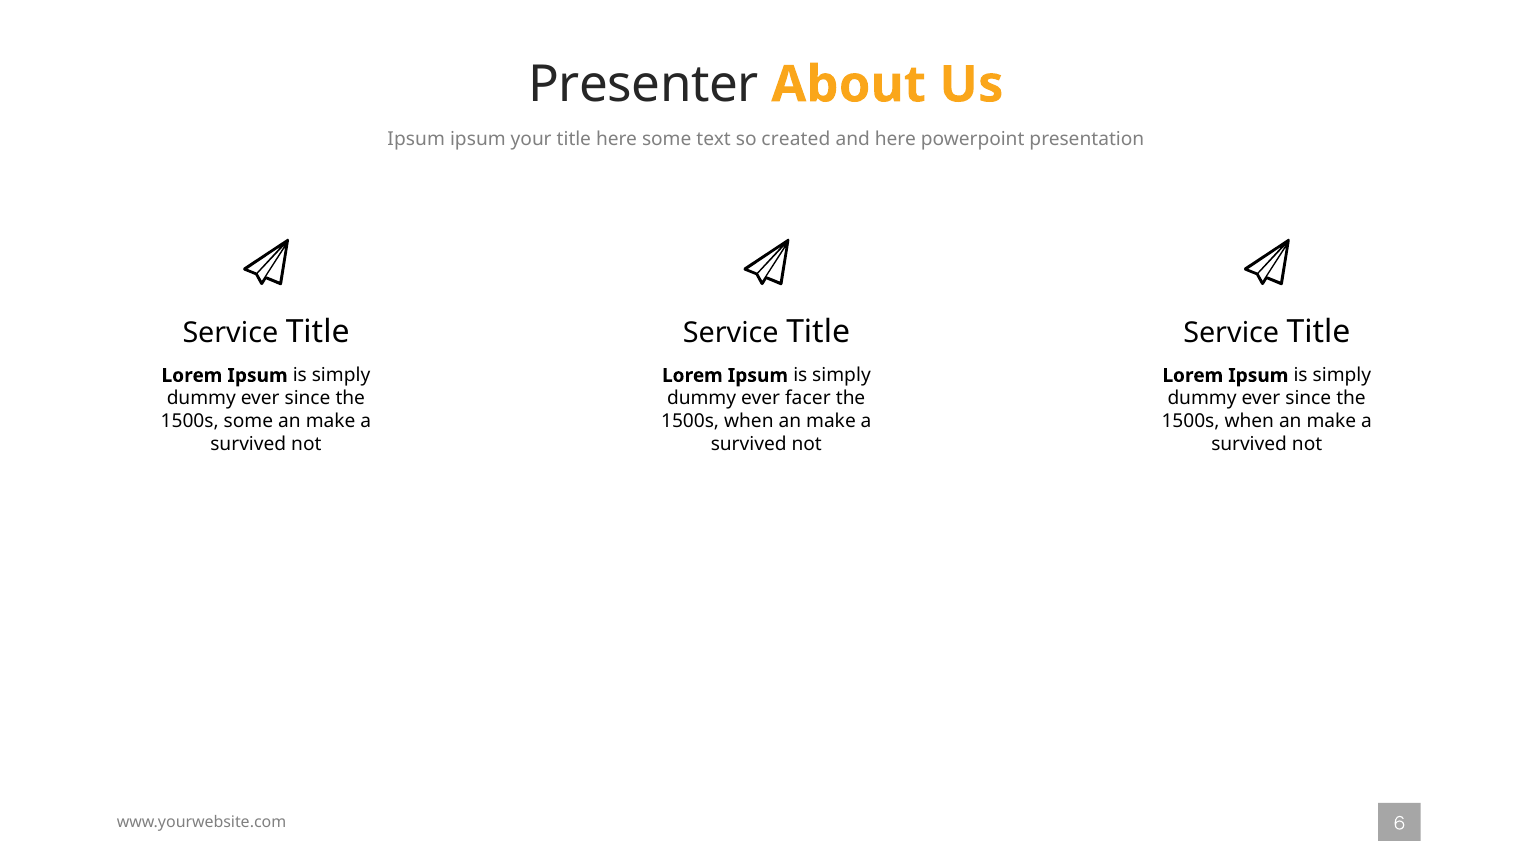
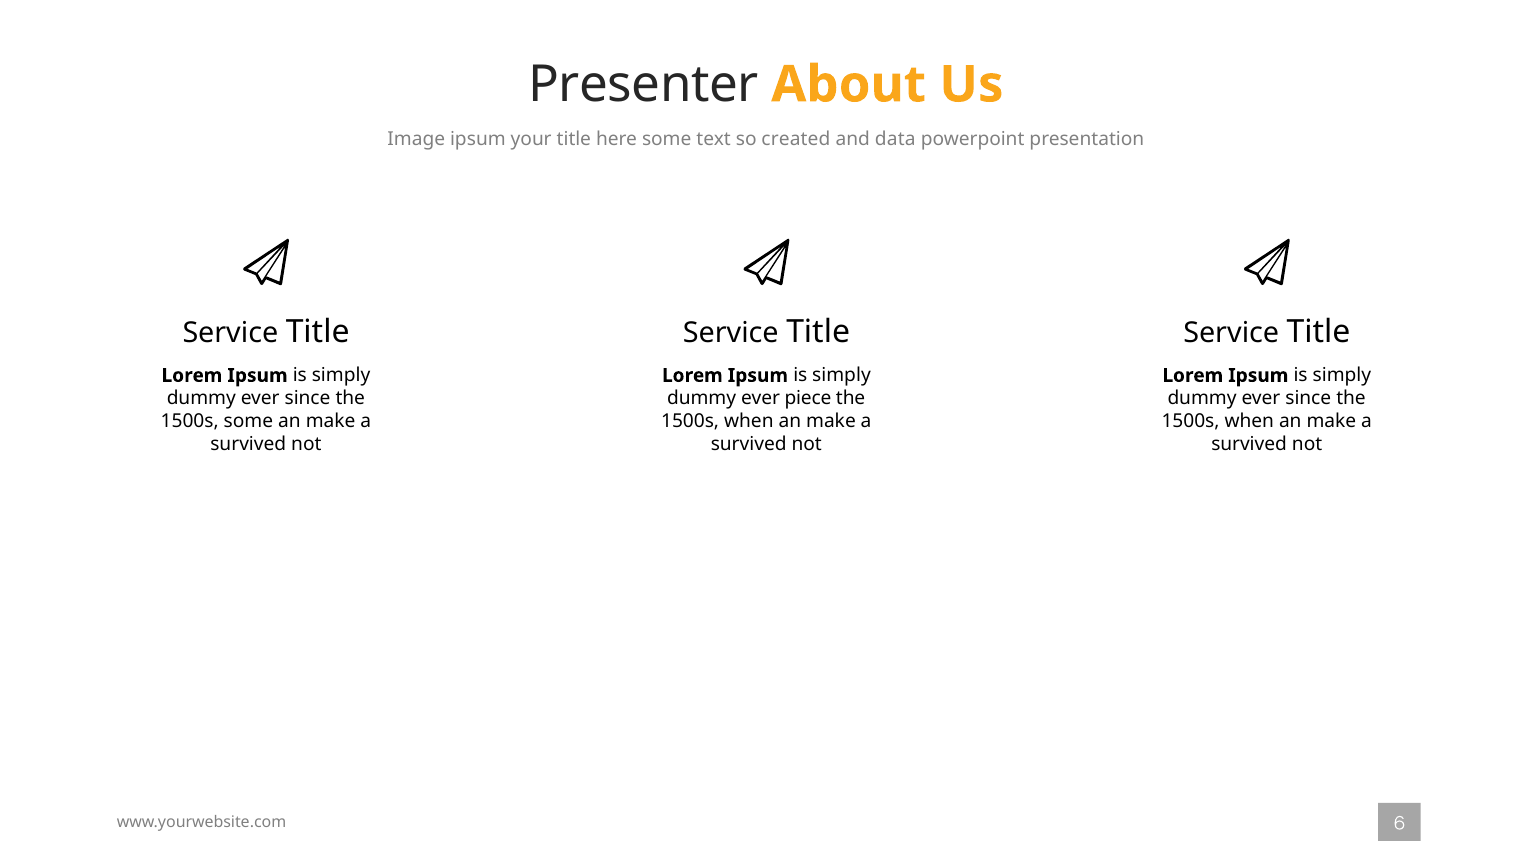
Ipsum at (416, 139): Ipsum -> Image
and here: here -> data
facer: facer -> piece
